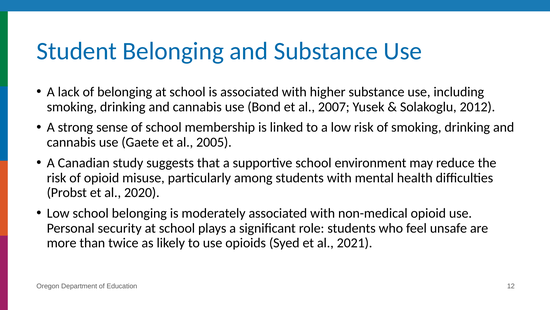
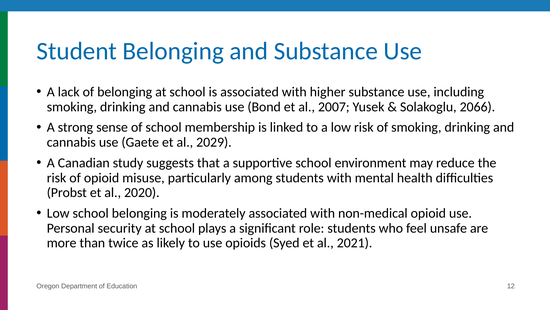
2012: 2012 -> 2066
2005: 2005 -> 2029
